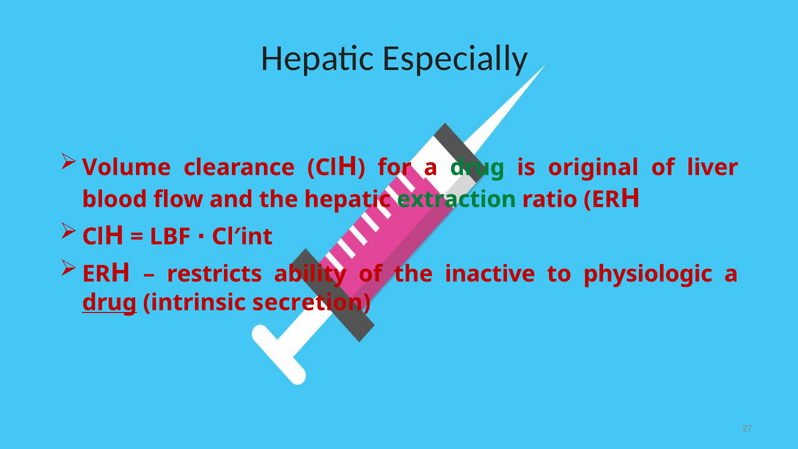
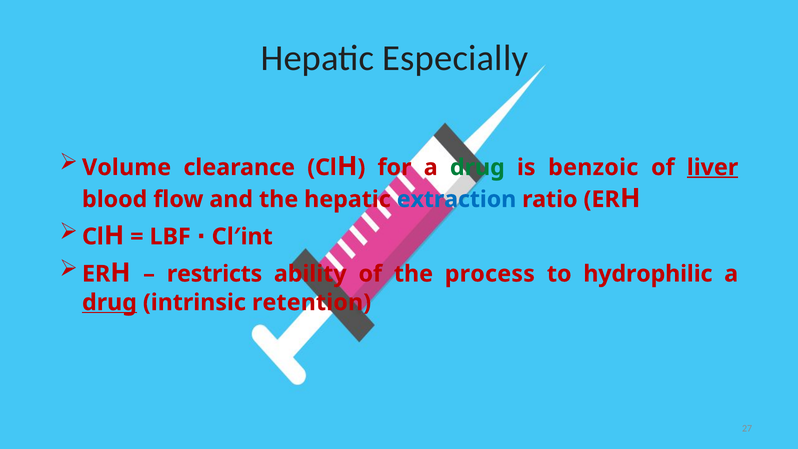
original: original -> benzoic
liver underline: none -> present
extraction colour: green -> blue
inactive: inactive -> process
physiologic: physiologic -> hydrophilic
secretion: secretion -> retention
